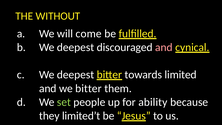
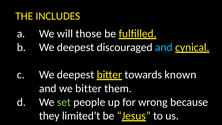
WITHOUT: WITHOUT -> INCLUDES
come: come -> those
and at (164, 47) colour: pink -> light blue
limited: limited -> known
ability: ability -> wrong
